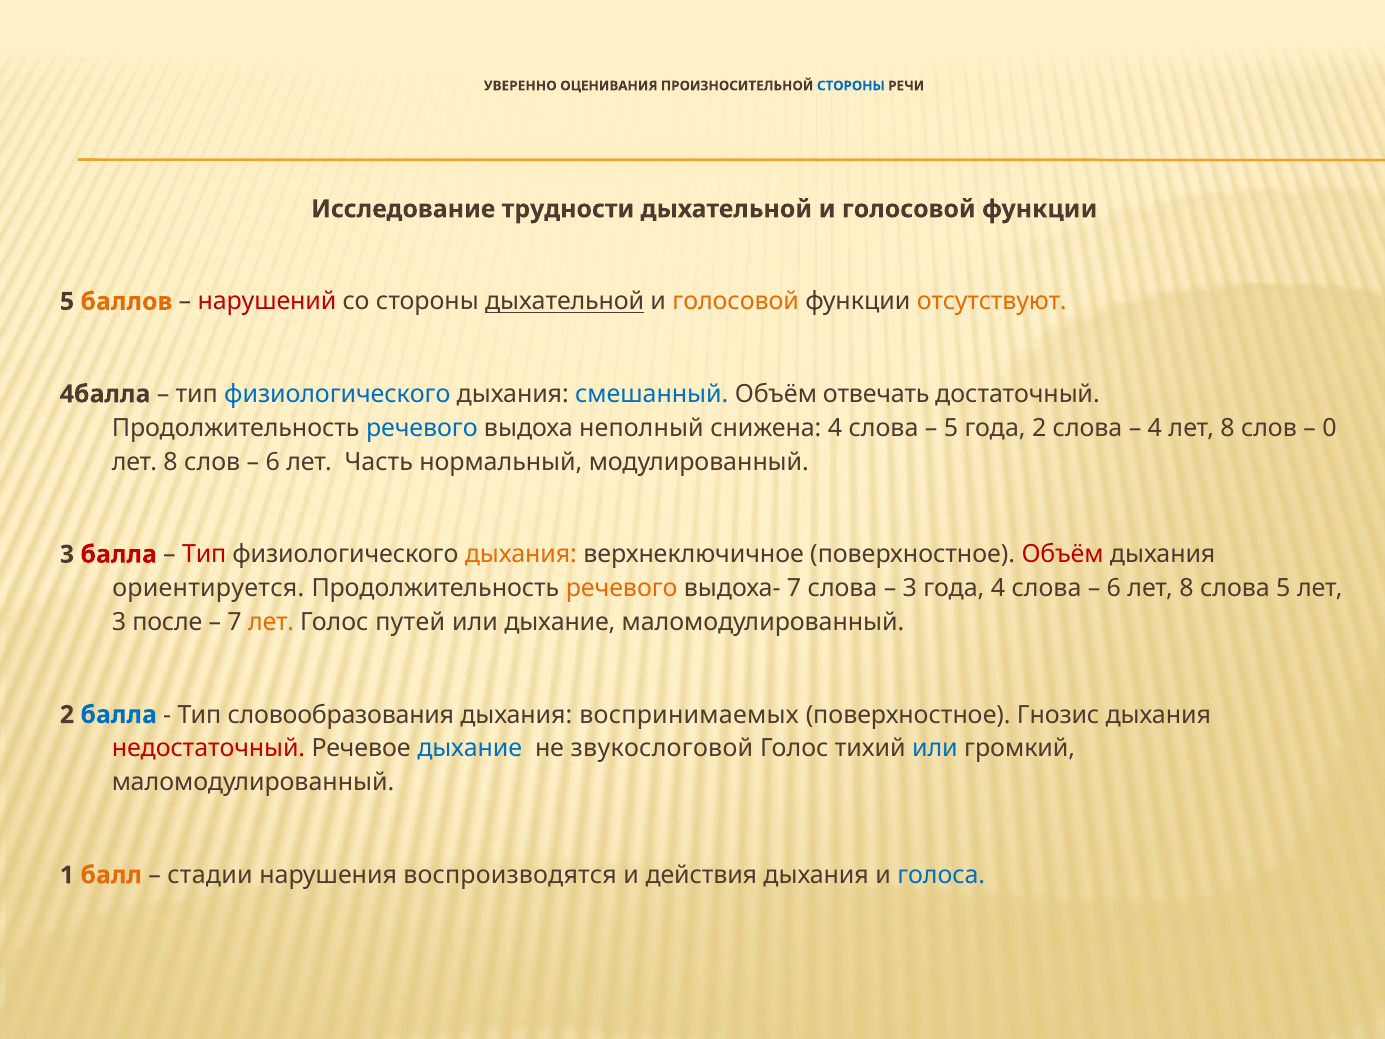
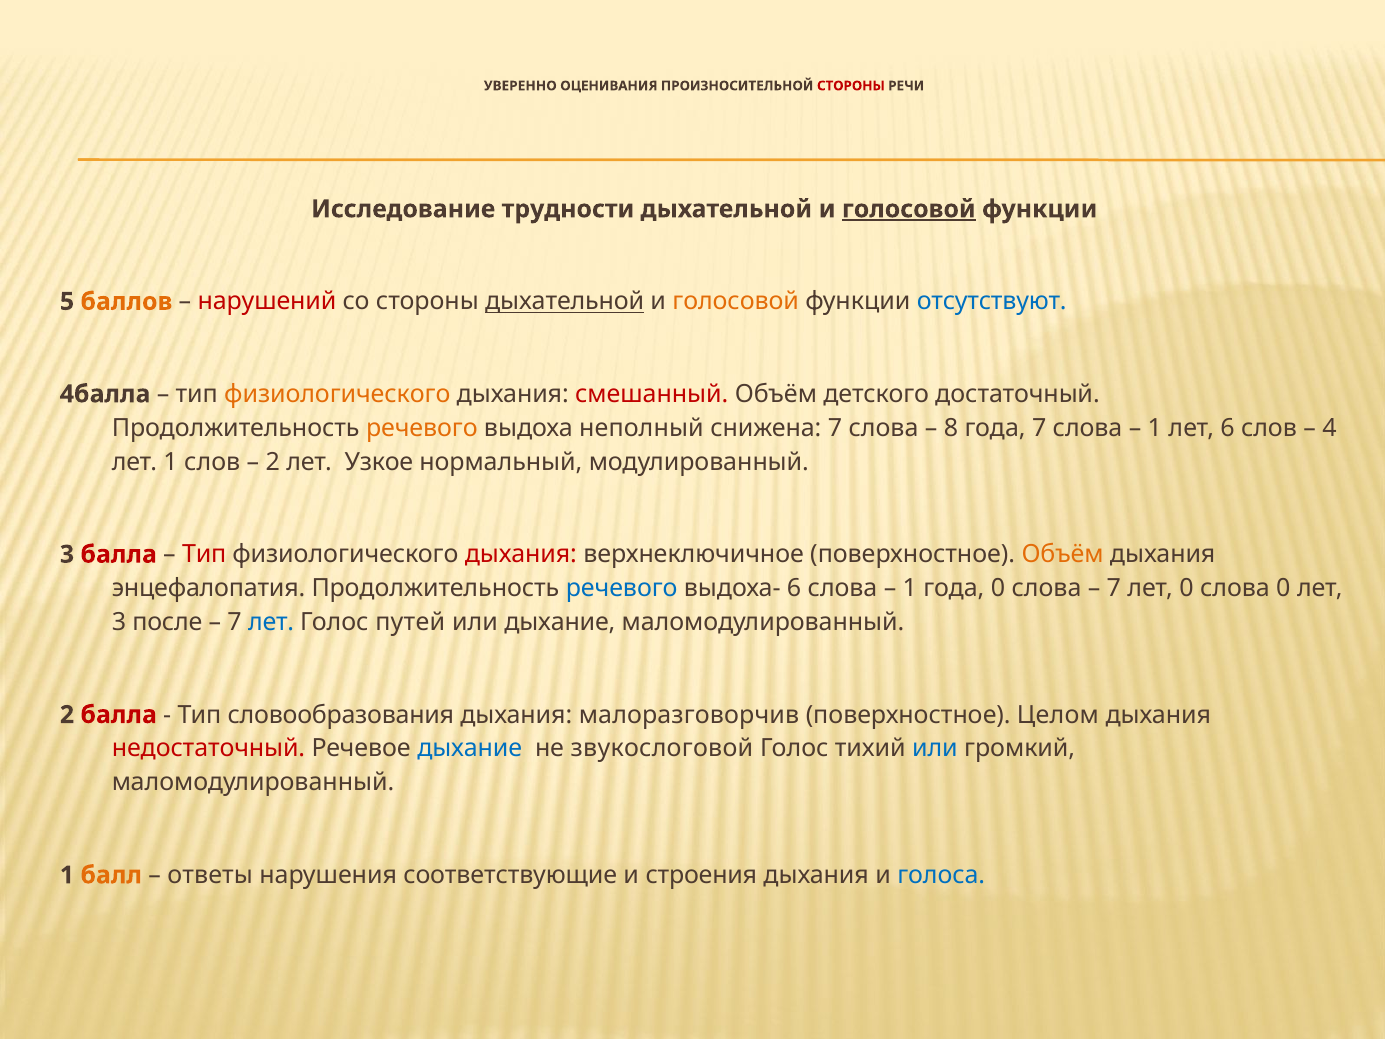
СТОРОНЫ at (851, 86) colour: blue -> red
голосовой at (909, 209) underline: none -> present
отсутствуют colour: orange -> blue
физиологического at (337, 394) colour: blue -> orange
смешанный colour: blue -> red
отвечать: отвечать -> детского
речевого at (422, 428) colour: blue -> orange
снижена 4: 4 -> 7
5 at (951, 428): 5 -> 8
года 2: 2 -> 7
4 at (1155, 428): 4 -> 1
8 at (1228, 428): 8 -> 6
0: 0 -> 4
8 at (171, 462): 8 -> 1
6 at (273, 462): 6 -> 2
Часть: Часть -> Узкое
дыхания at (521, 554) colour: orange -> red
Объём at (1063, 554) colour: red -> orange
ориентируется: ориентируется -> энцефалопатия
речевого at (622, 588) colour: orange -> blue
выдоха- 7: 7 -> 6
3 at (910, 588): 3 -> 1
года 4: 4 -> 0
6 at (1114, 588): 6 -> 7
8 at (1186, 588): 8 -> 0
слова 5: 5 -> 0
лет at (271, 622) colour: orange -> blue
балла at (119, 715) colour: blue -> red
воспринимаемых: воспринимаемых -> малоразговорчив
Гнозис: Гнозис -> Целом
стадии: стадии -> ответы
воспроизводятся: воспроизводятся -> соответствующие
действия: действия -> строения
